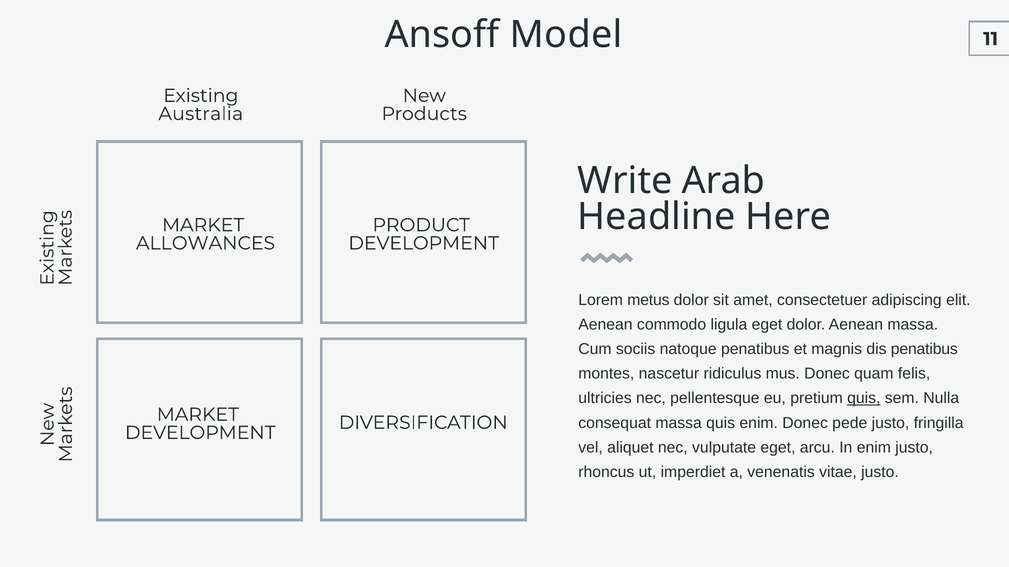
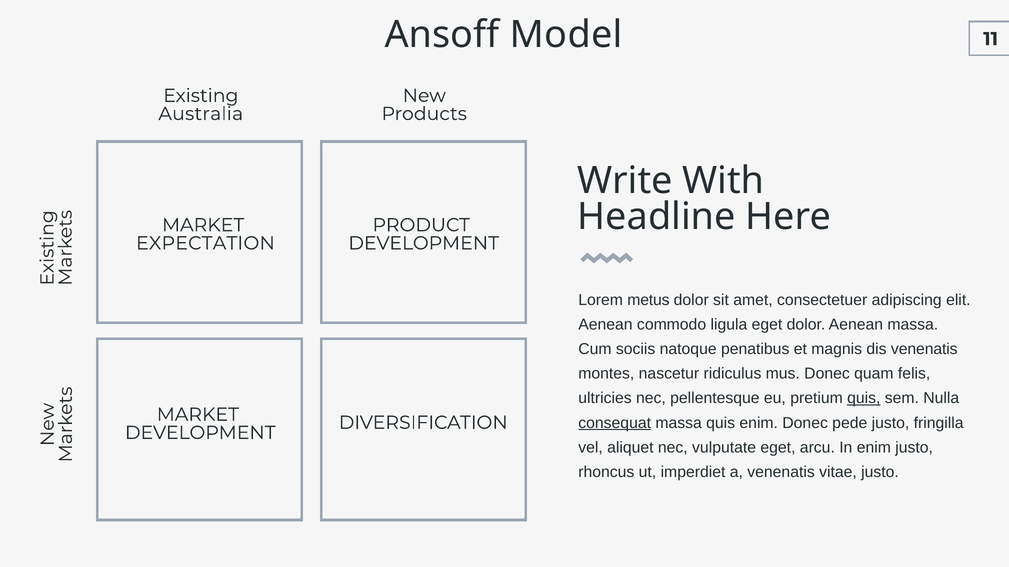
Arab: Arab -> With
ALLOWANCES: ALLOWANCES -> EXPECTATION
dis penatibus: penatibus -> venenatis
consequat underline: none -> present
